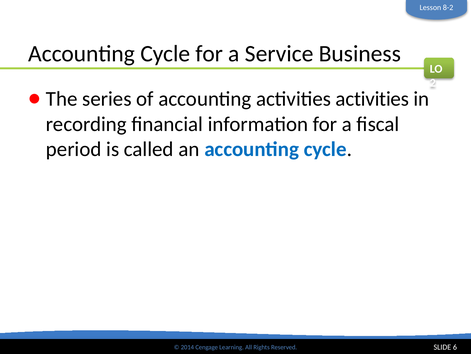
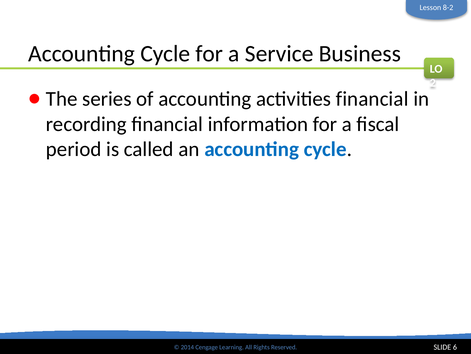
activities activities: activities -> financial
